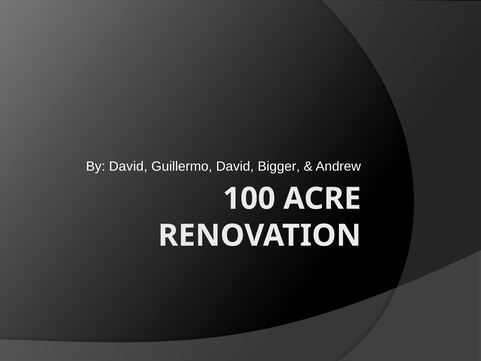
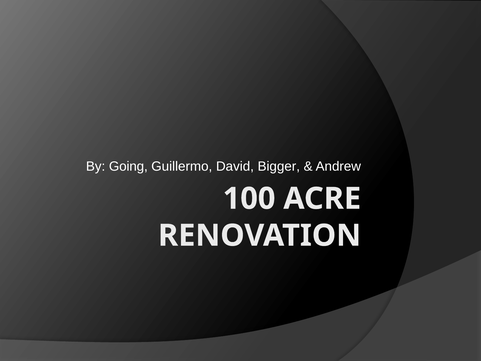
By David: David -> Going
